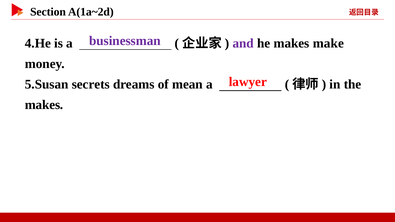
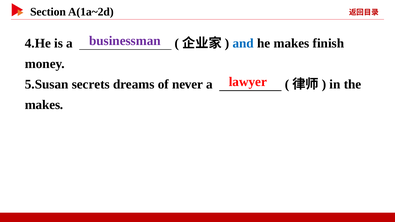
and colour: purple -> blue
make: make -> finish
mean: mean -> never
